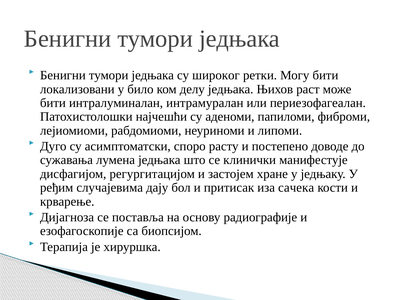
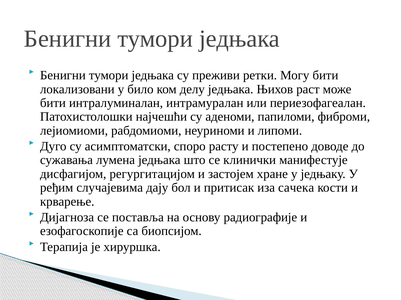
широког: широког -> преживи
